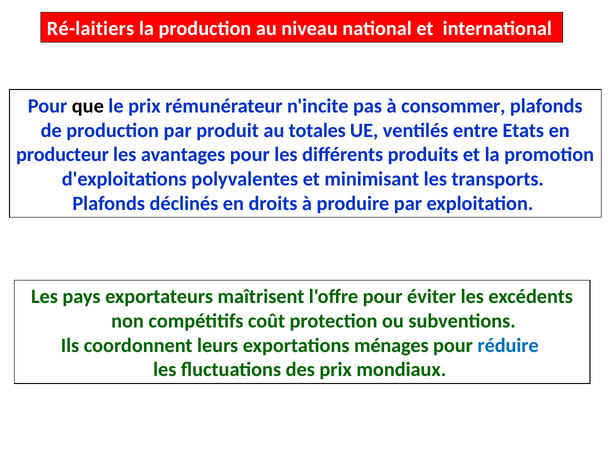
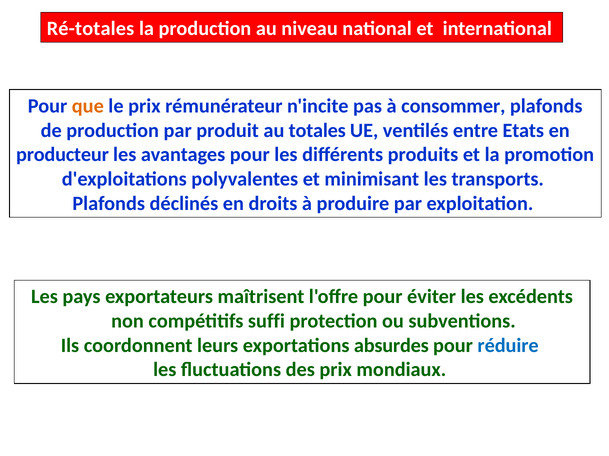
Ré-laitiers: Ré-laitiers -> Ré-totales
que colour: black -> orange
coût: coût -> suffi
ménages: ménages -> absurdes
